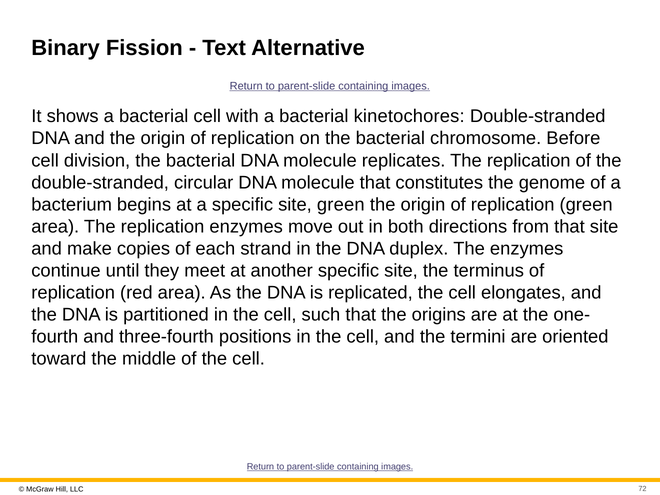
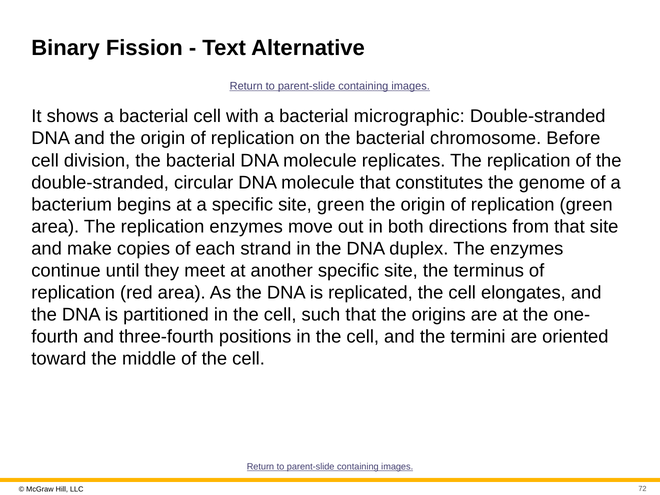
kinetochores: kinetochores -> micrographic
